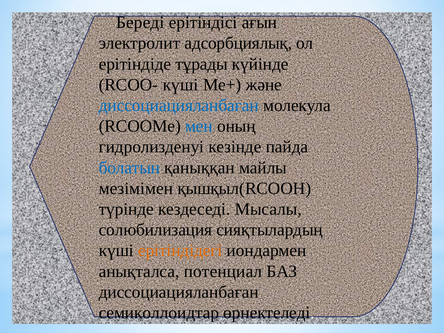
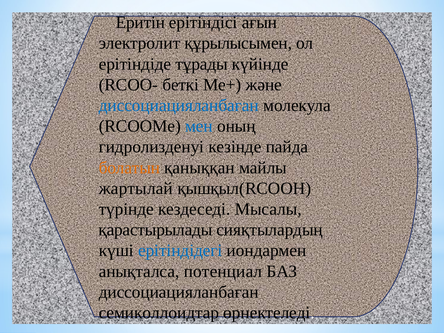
Береді: Береді -> Еритін
адсорбциялық: адсорбциялық -> құрылысымен
RCOO- күші: күші -> беткі
болатын colour: blue -> orange
мезімімен: мезімімен -> жартылай
солюбилизация: солюбилизация -> қарастырылады
ерітіндідегі colour: orange -> blue
